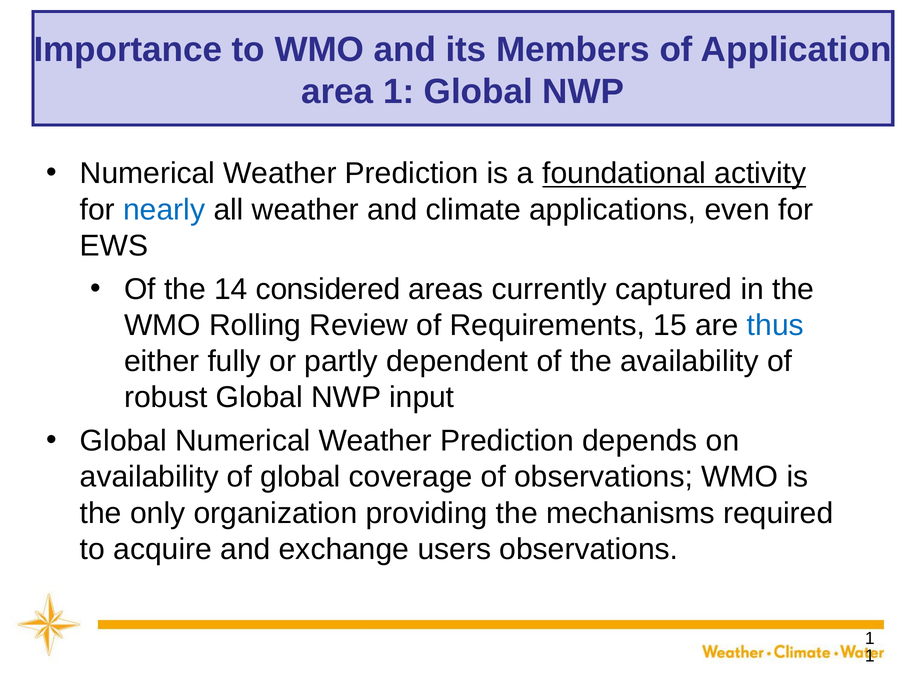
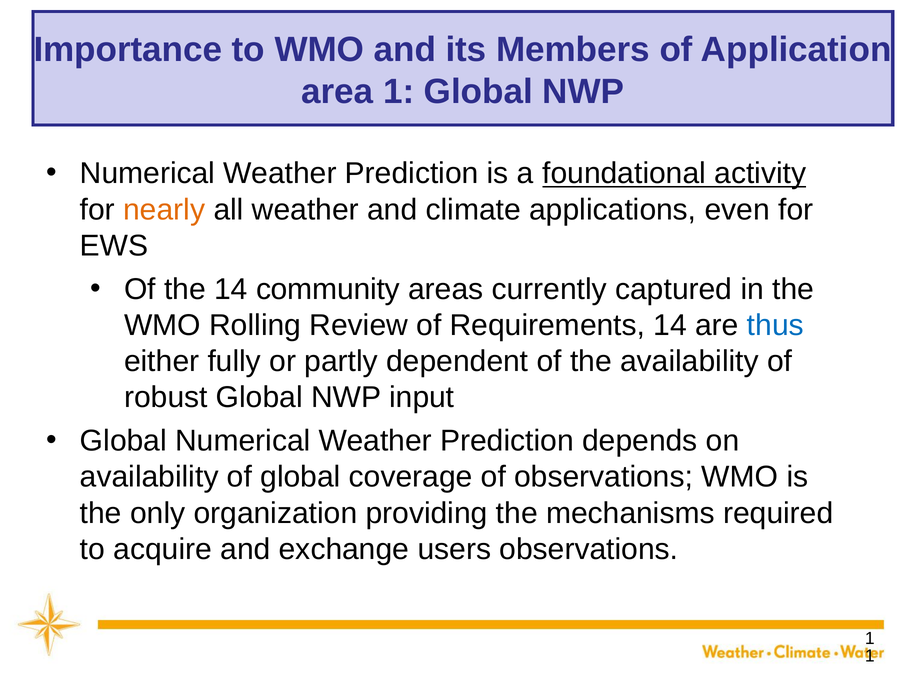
nearly colour: blue -> orange
considered: considered -> community
Requirements 15: 15 -> 14
